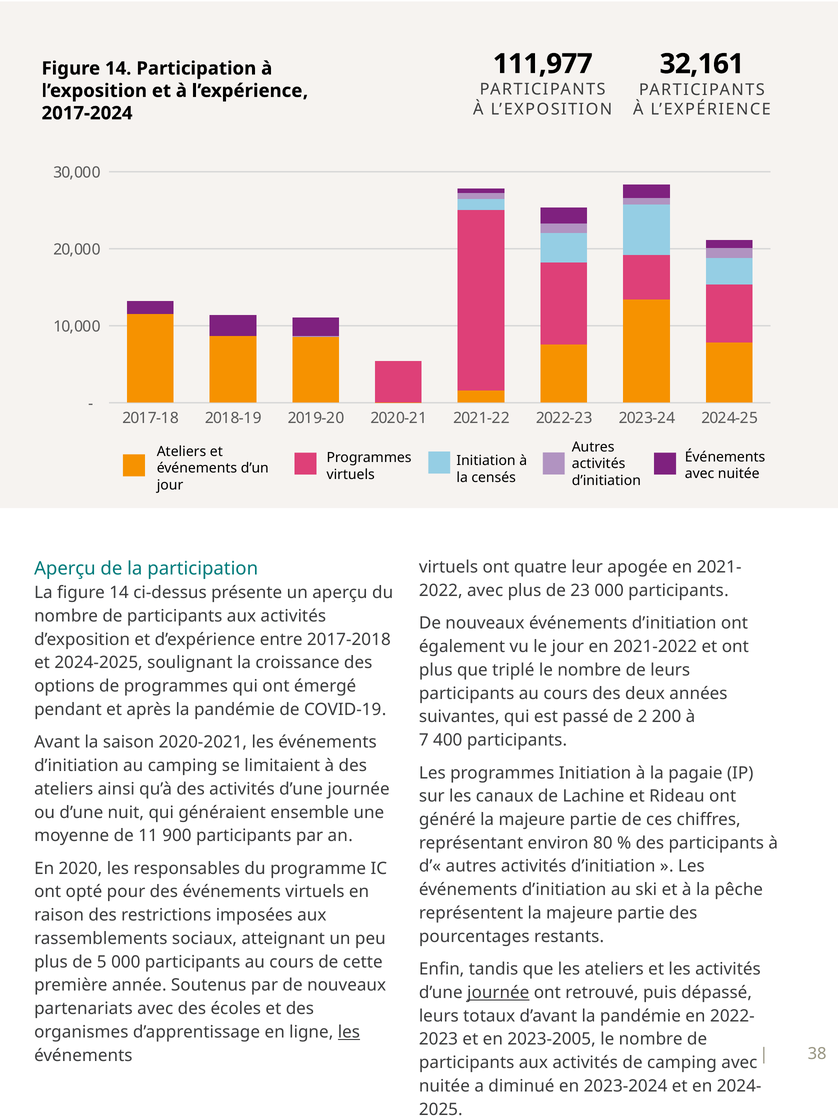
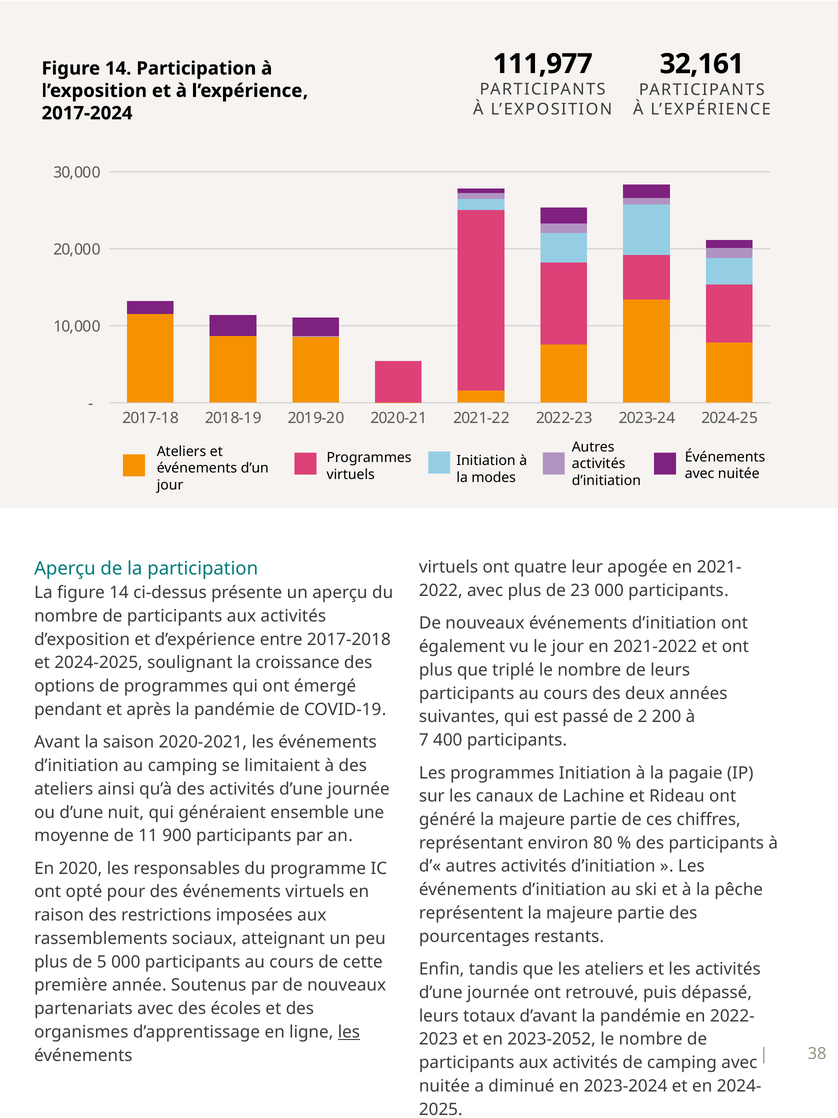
censés: censés -> modes
journée at (498, 992) underline: present -> none
2023-2005: 2023-2005 -> 2023-2052
